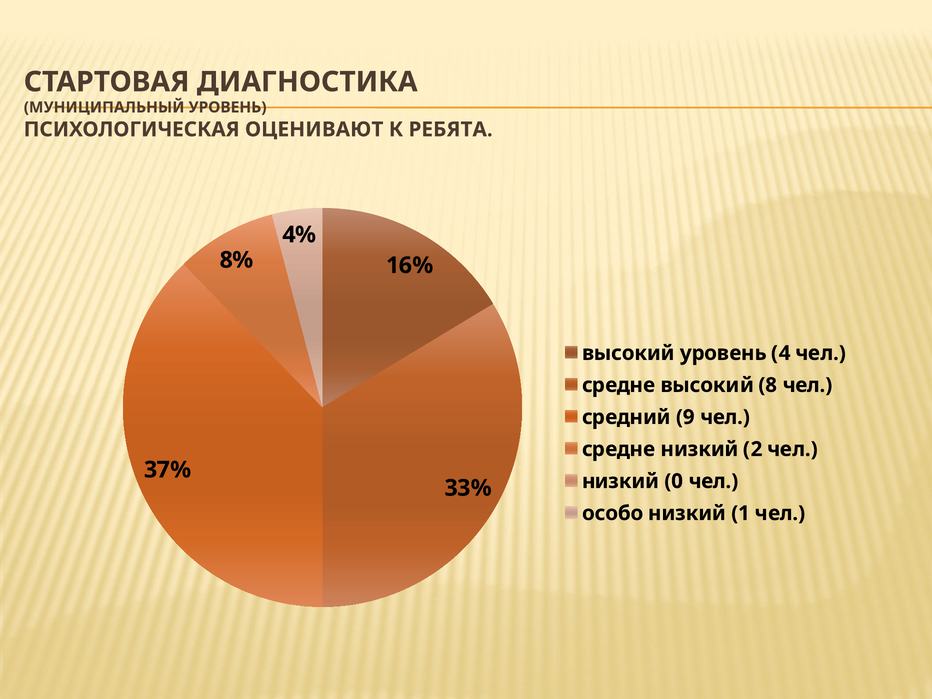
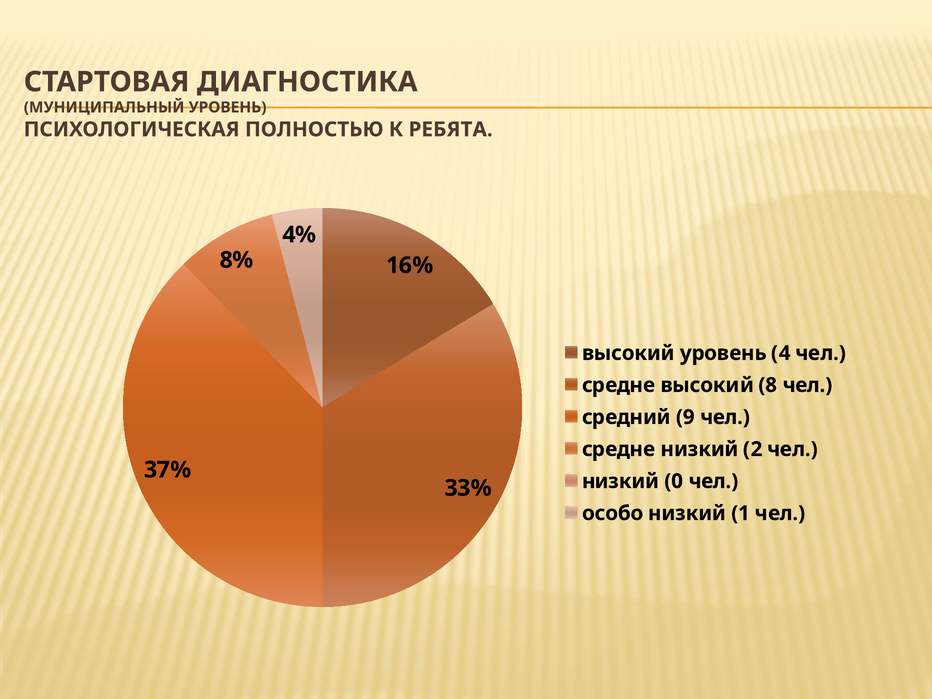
ОЦЕНИВАЮТ: ОЦЕНИВАЮТ -> ПОЛНОСТЬЮ
